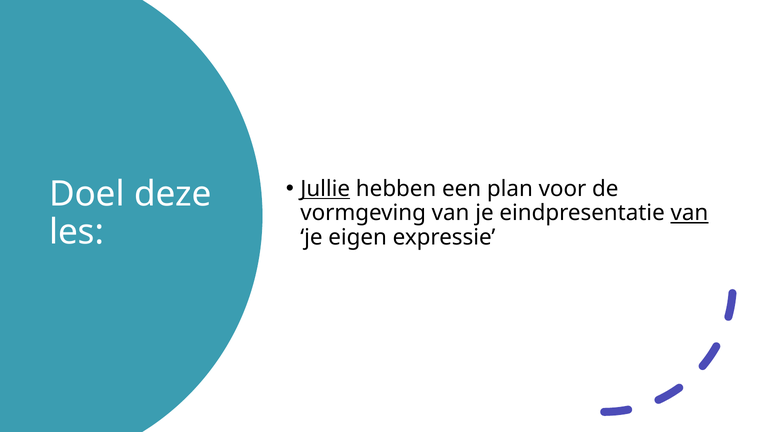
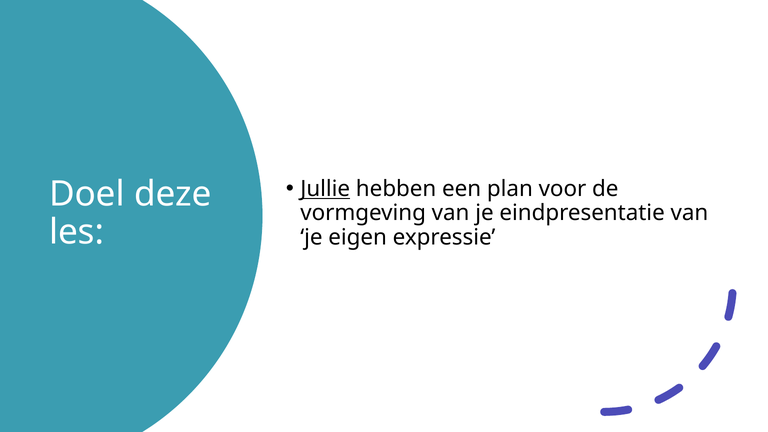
van at (689, 213) underline: present -> none
